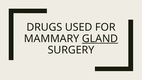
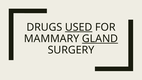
USED underline: none -> present
